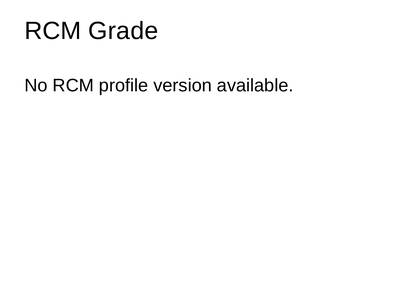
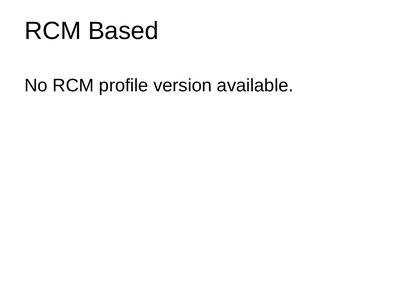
Grade: Grade -> Based
